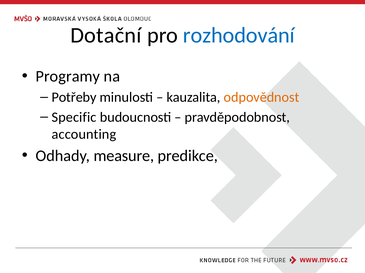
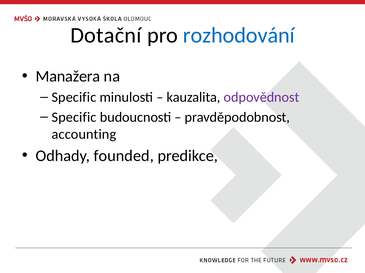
Programy: Programy -> Manažera
Potřeby at (74, 98): Potřeby -> Specific
odpovědnost colour: orange -> purple
measure: measure -> founded
